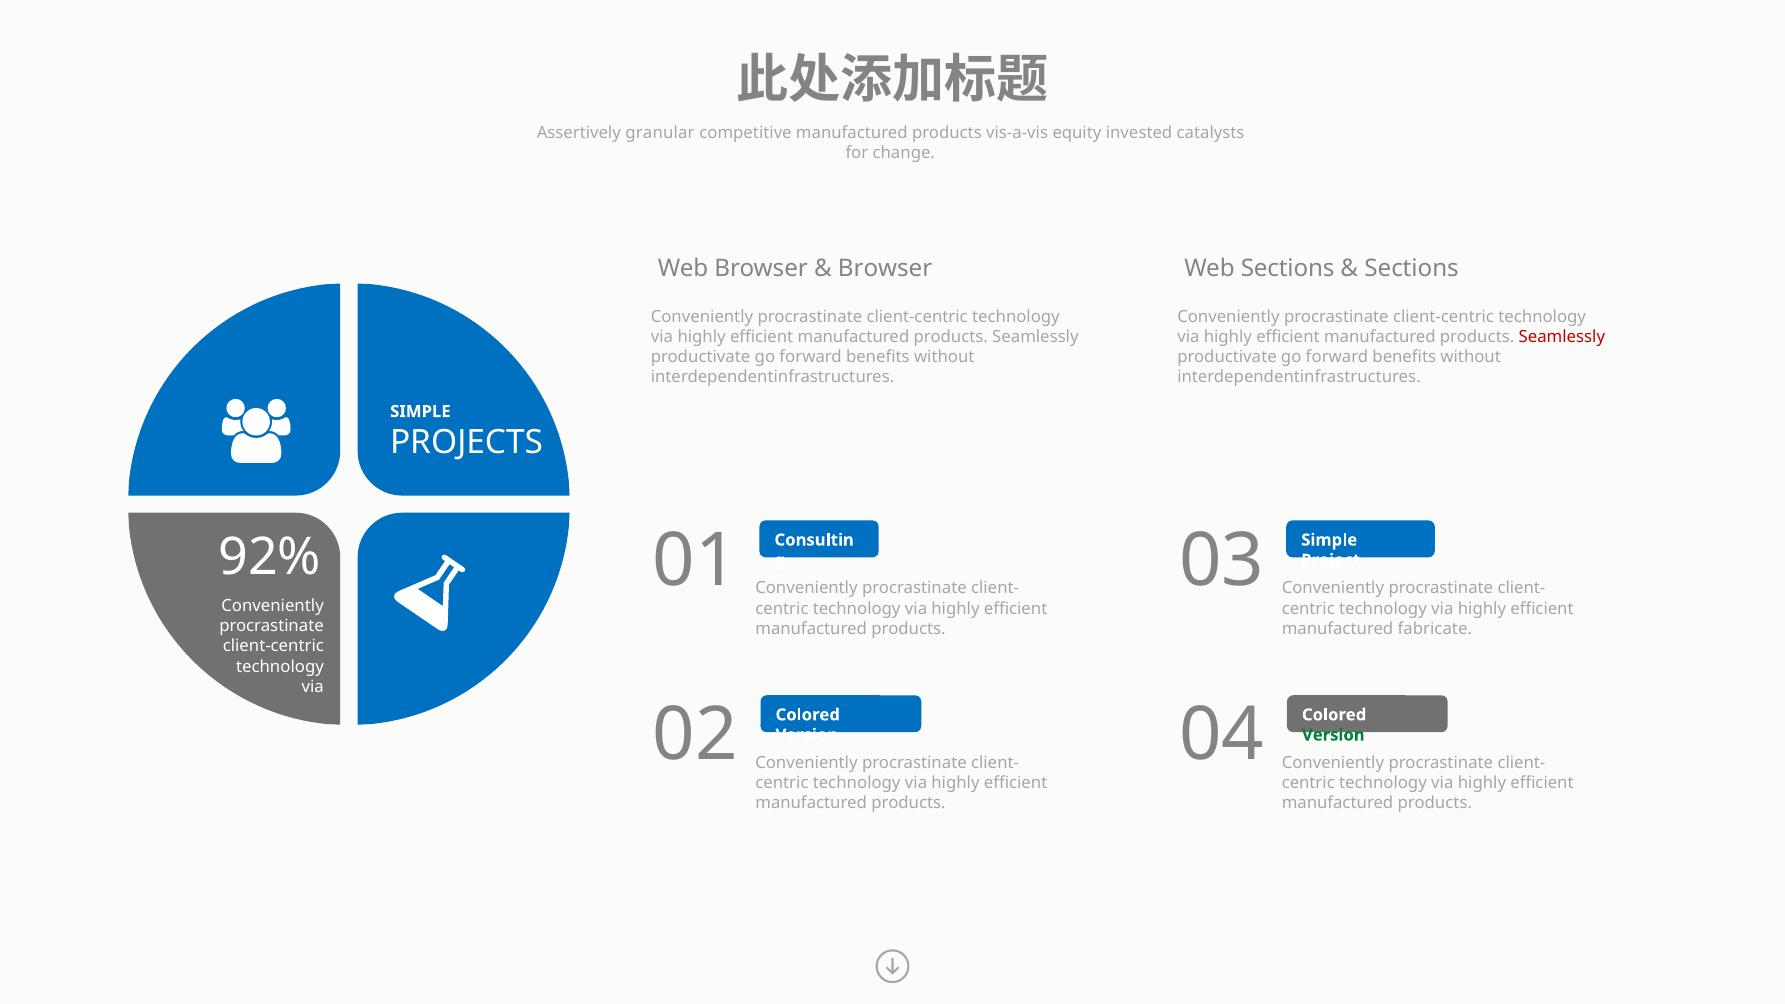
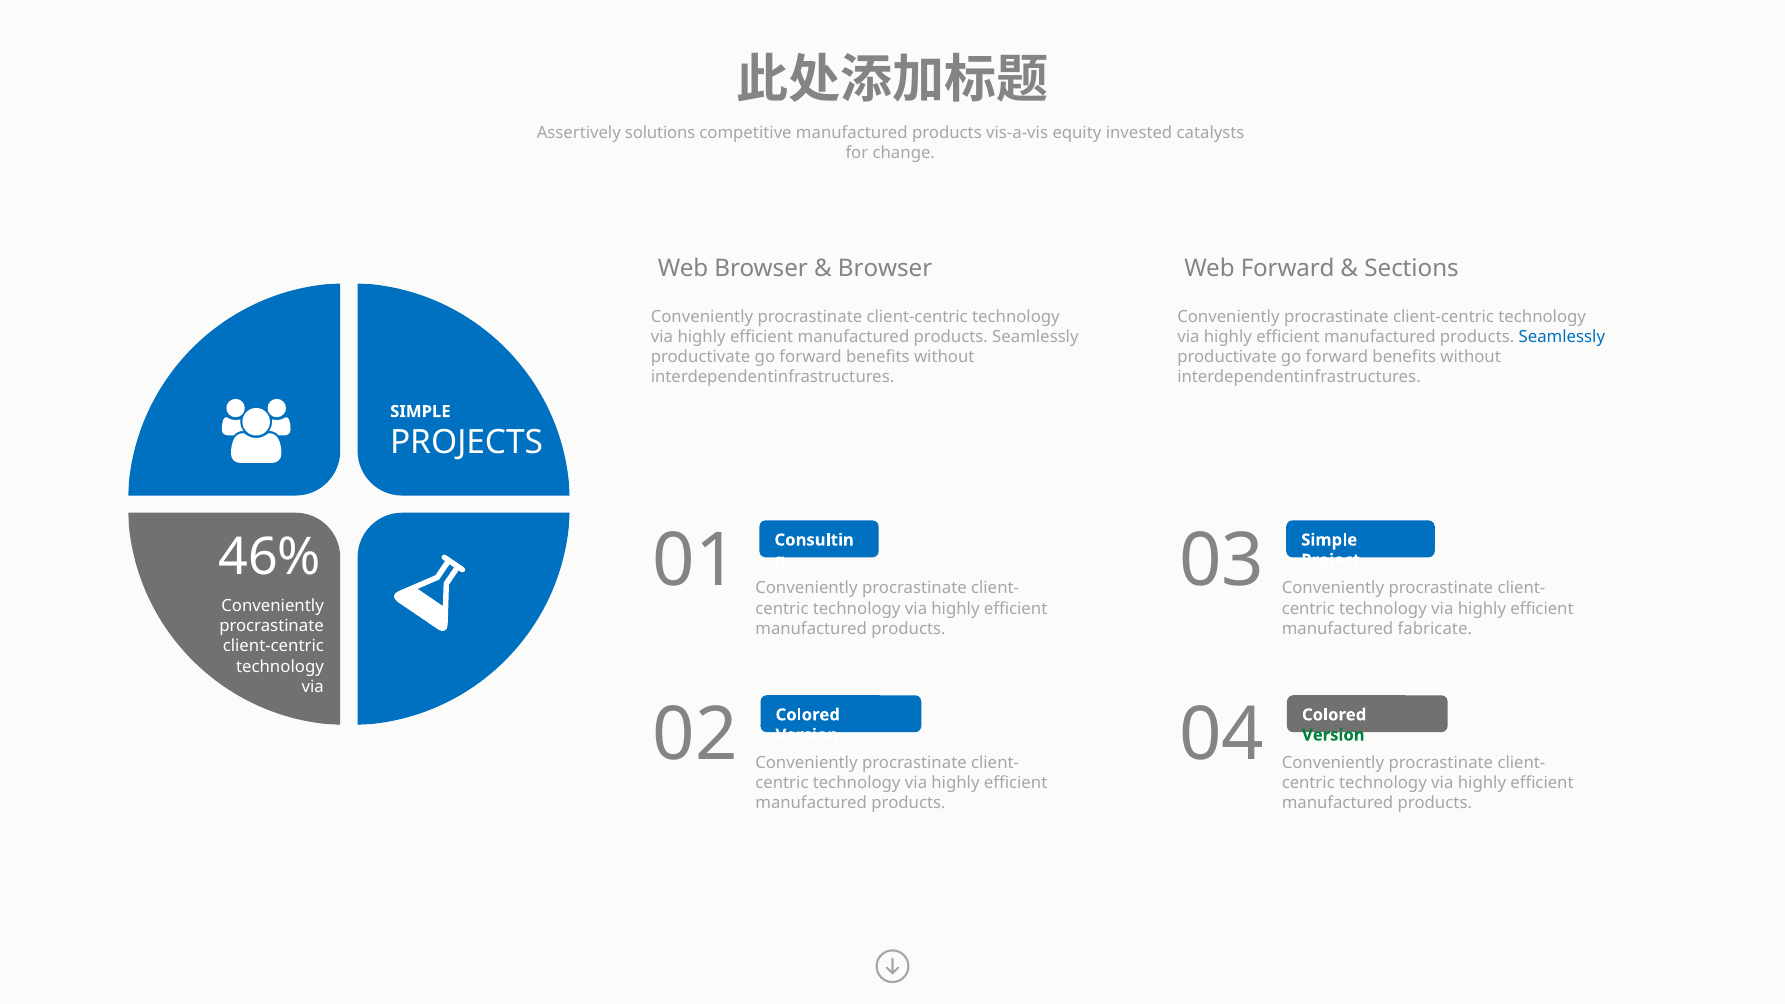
granular: granular -> solutions
Web Sections: Sections -> Forward
Seamlessly at (1562, 337) colour: red -> blue
92%: 92% -> 46%
